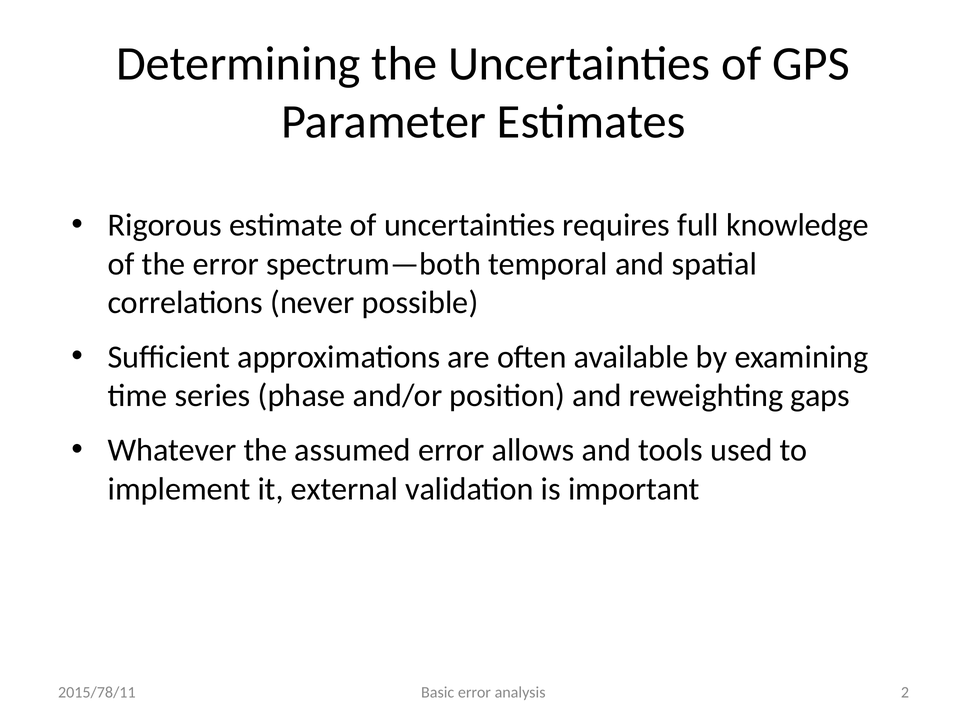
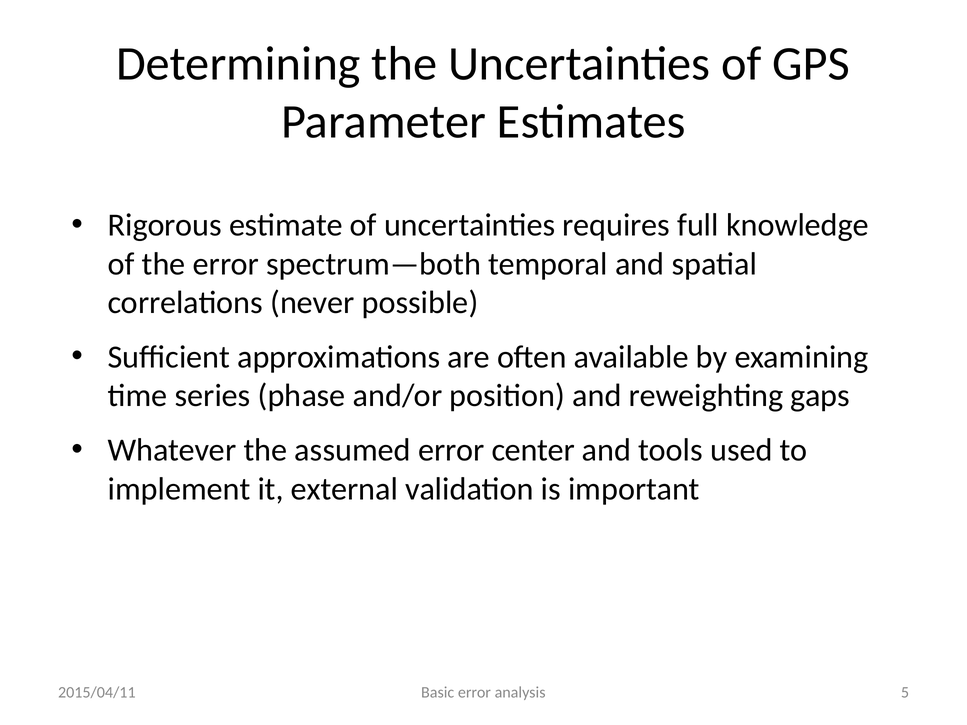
allows: allows -> center
2: 2 -> 5
2015/78/11: 2015/78/11 -> 2015/04/11
